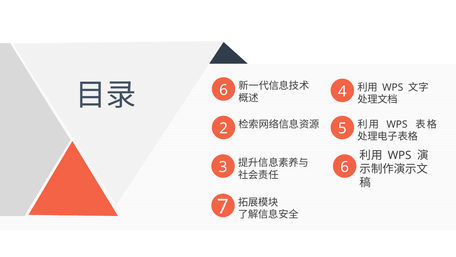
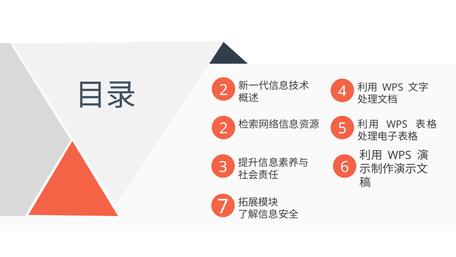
6 at (224, 90): 6 -> 2
